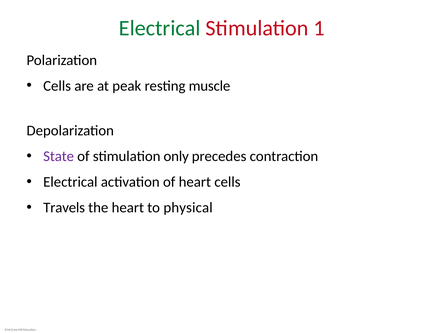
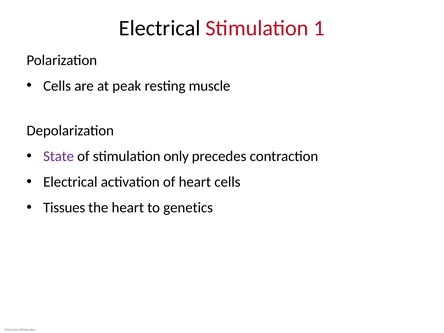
Electrical at (160, 28) colour: green -> black
Travels: Travels -> Tissues
physical: physical -> genetics
